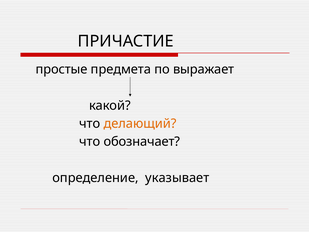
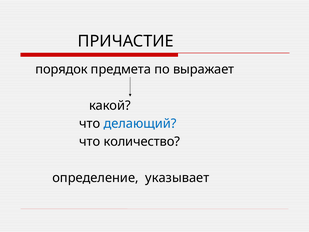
простые: простые -> порядок
делающий colour: orange -> blue
обозначает: обозначает -> количество
